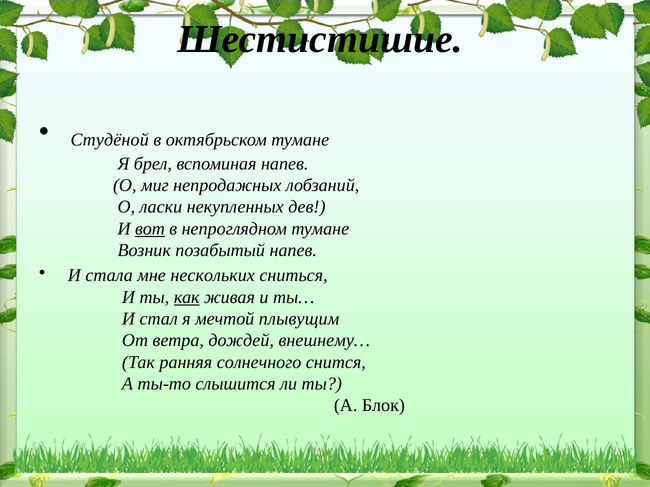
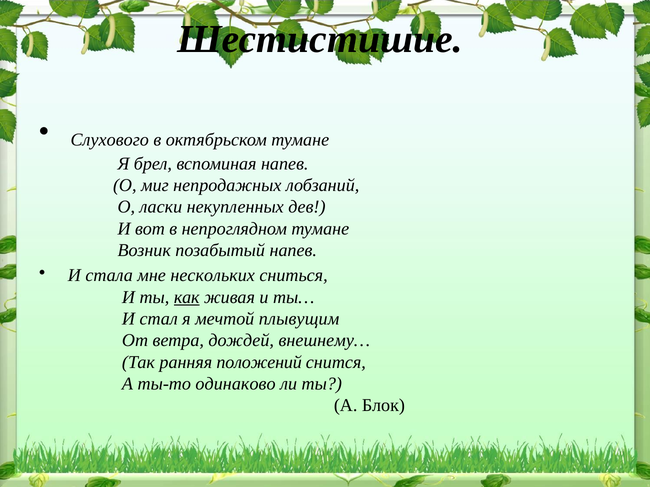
Студёной: Студёной -> Слухового
вот underline: present -> none
солнечного: солнечного -> положений
слышится: слышится -> одинаково
